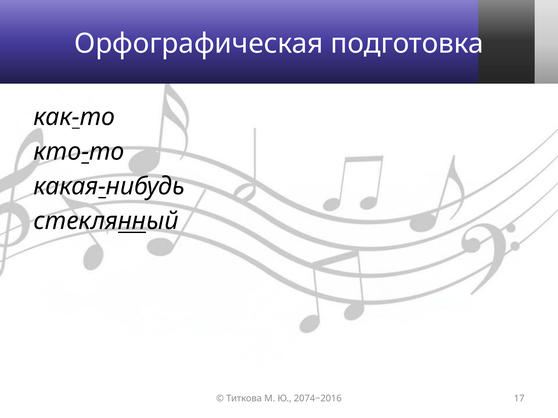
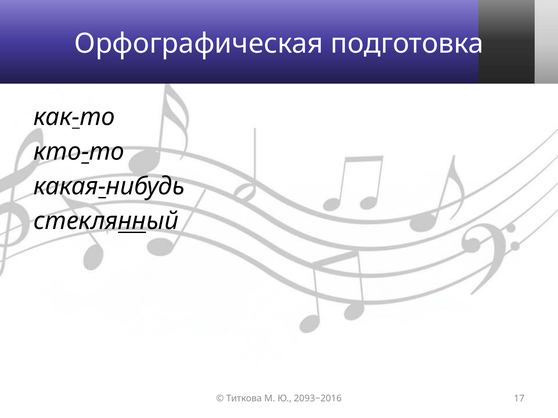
2074−2016: 2074−2016 -> 2093−2016
